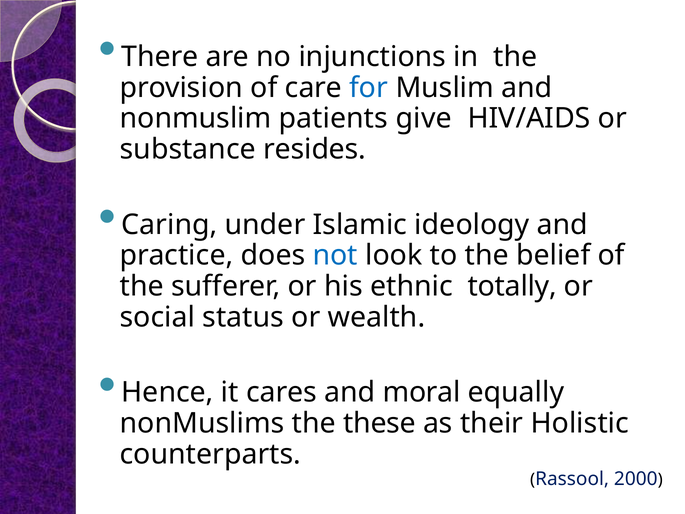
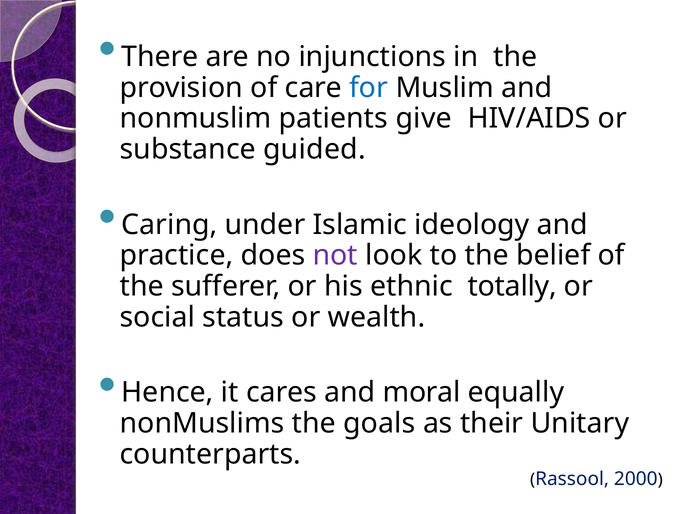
resides: resides -> guided
not colour: blue -> purple
these: these -> goals
Holistic: Holistic -> Unitary
